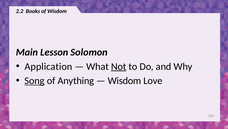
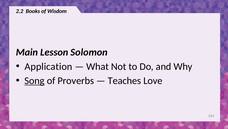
Not underline: present -> none
Anything: Anything -> Proverbs
Wisdom at (124, 80): Wisdom -> Teaches
